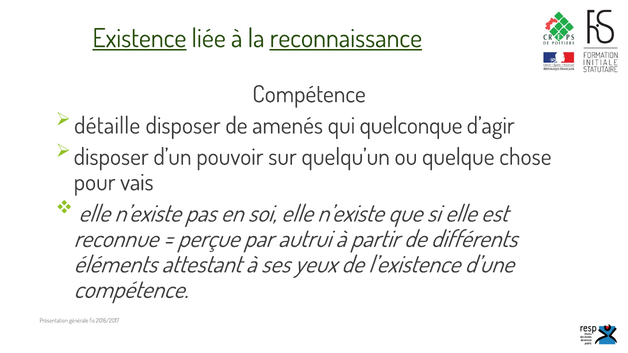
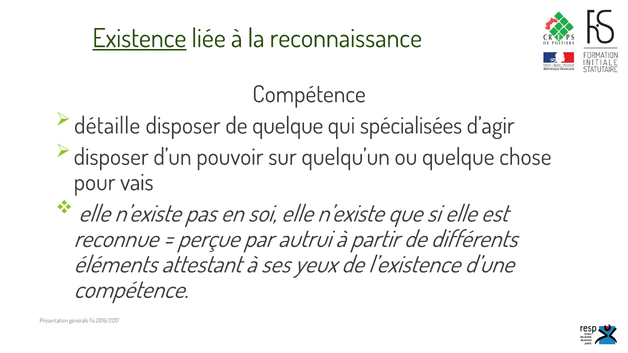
reconnaissance underline: present -> none
de amenés: amenés -> quelque
quelconque: quelconque -> spécialisées
